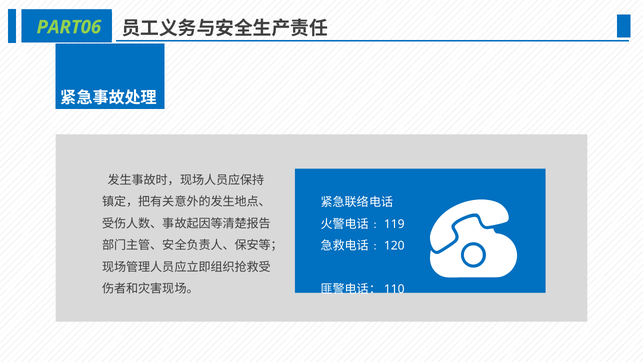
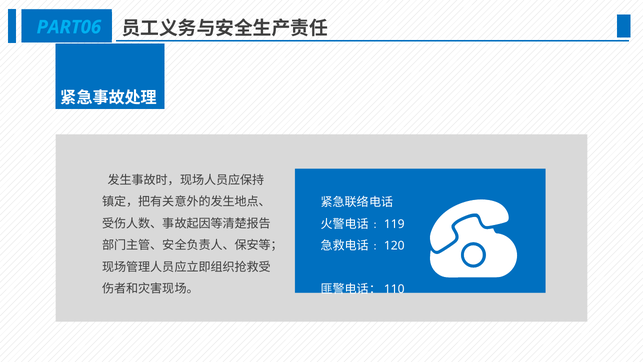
PART06 colour: light green -> light blue
